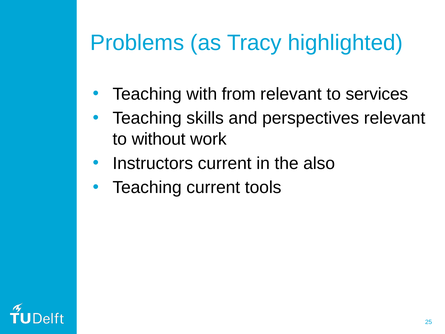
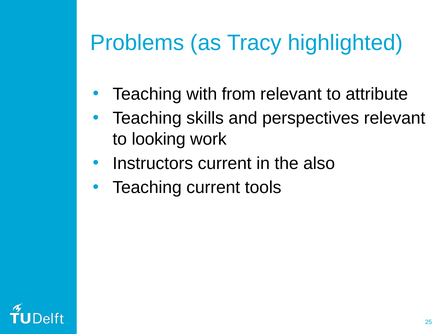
services: services -> attribute
without: without -> looking
